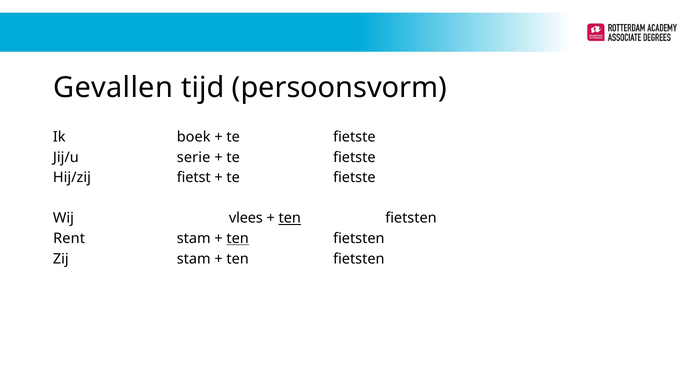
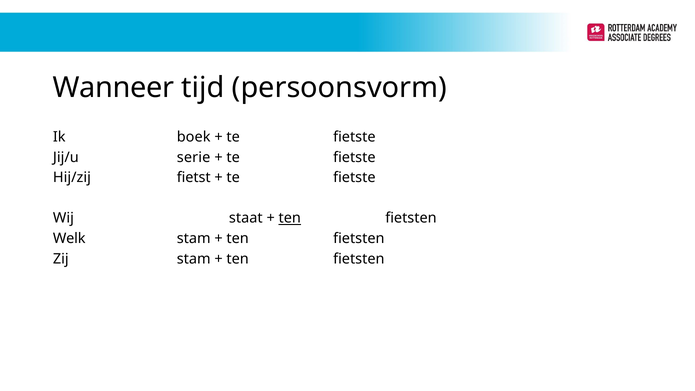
Gevallen: Gevallen -> Wanneer
vlees: vlees -> staat
Rent: Rent -> Welk
ten at (238, 238) underline: present -> none
